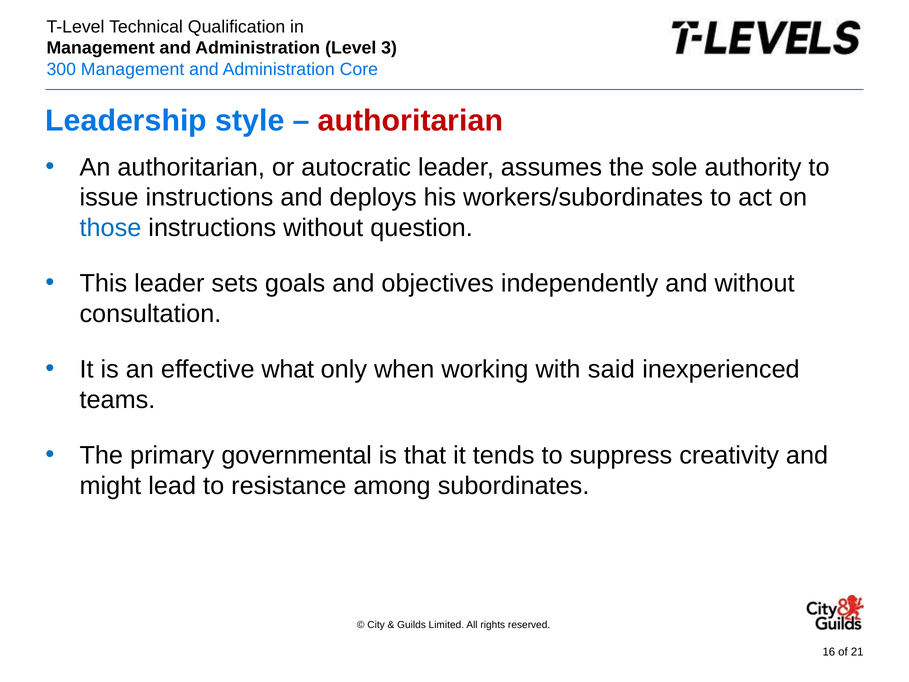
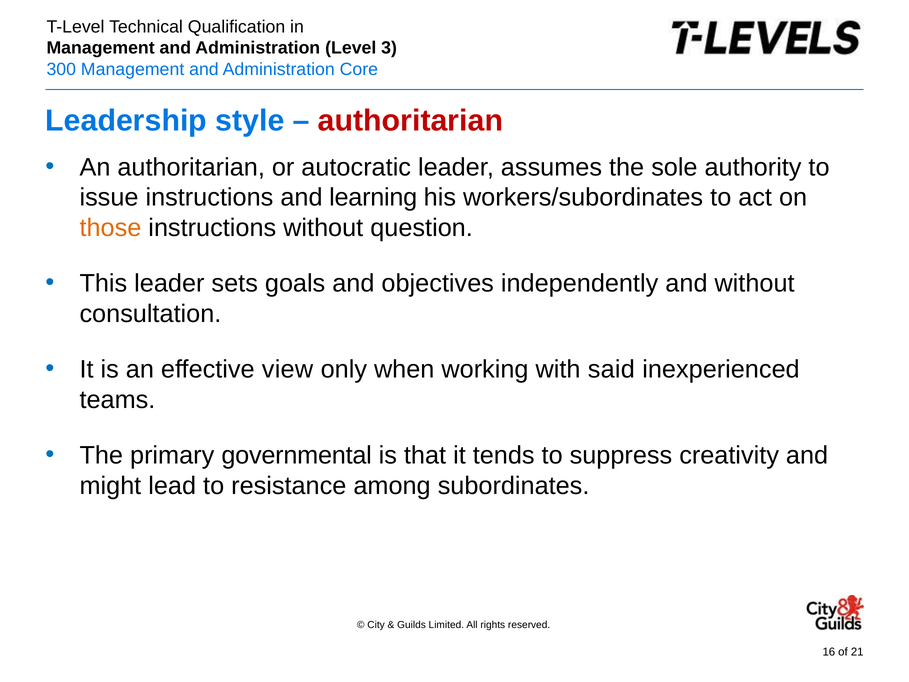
deploys: deploys -> learning
those colour: blue -> orange
what: what -> view
